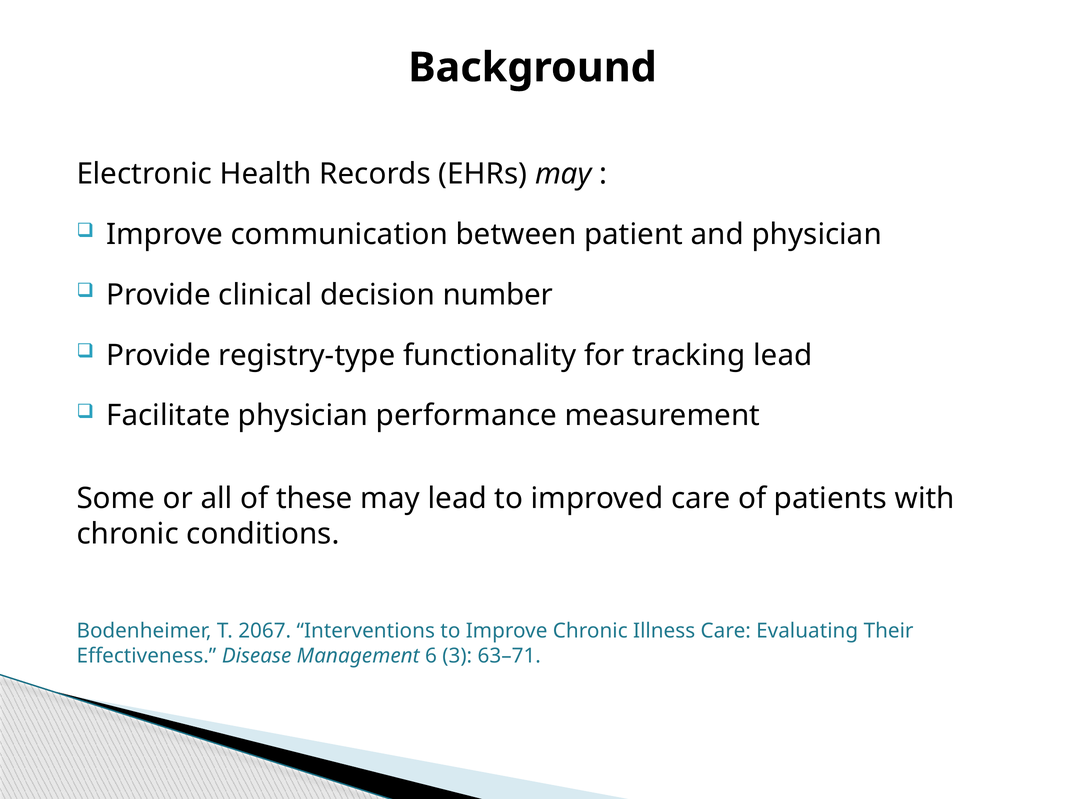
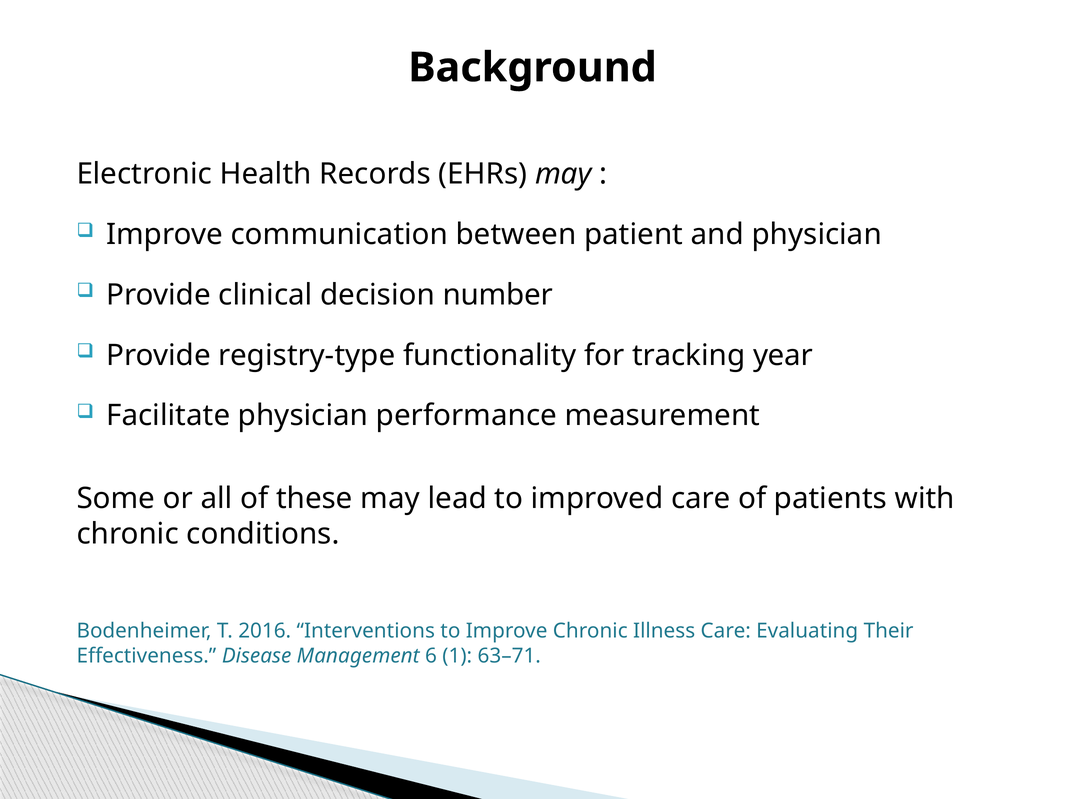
tracking lead: lead -> year
2067: 2067 -> 2016
3: 3 -> 1
